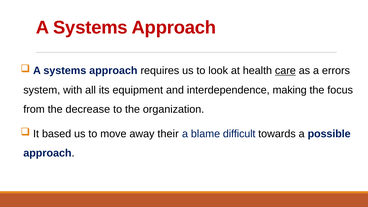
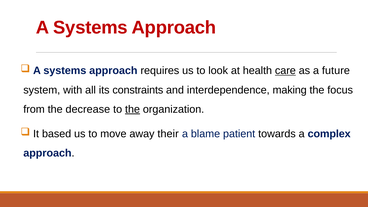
errors: errors -> future
equipment: equipment -> constraints
the at (132, 109) underline: none -> present
difficult: difficult -> patient
possible: possible -> complex
